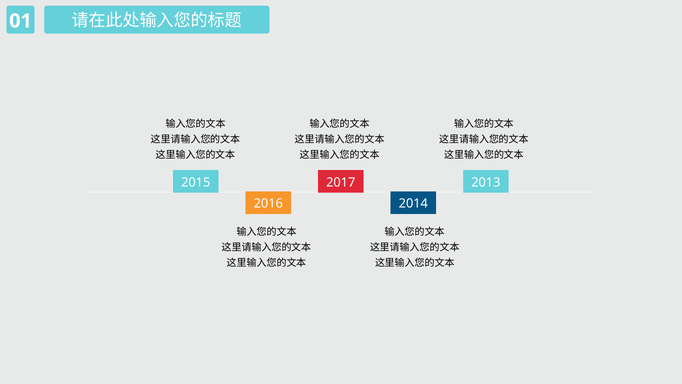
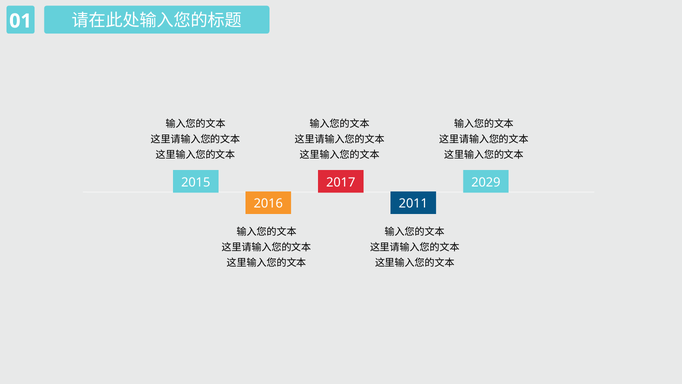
2013: 2013 -> 2029
2014: 2014 -> 2011
